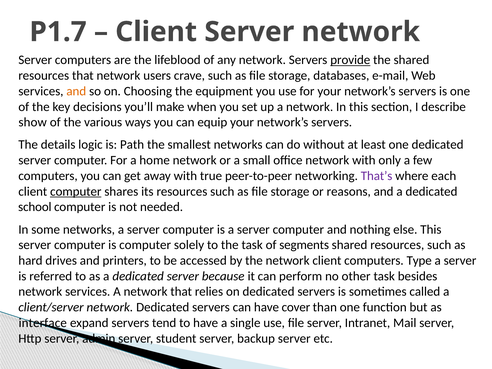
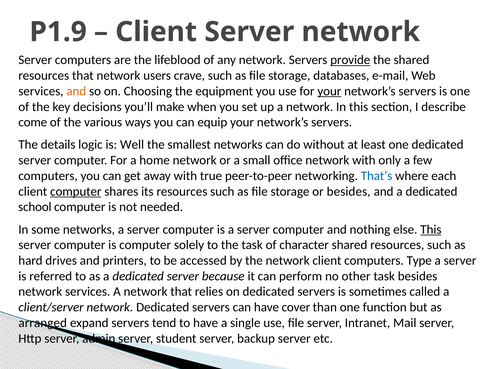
P1.7: P1.7 -> P1.9
your at (329, 91) underline: none -> present
show: show -> come
Path: Path -> Well
That’s colour: purple -> blue
or reasons: reasons -> besides
This at (431, 229) underline: none -> present
segments: segments -> character
interface: interface -> arranged
